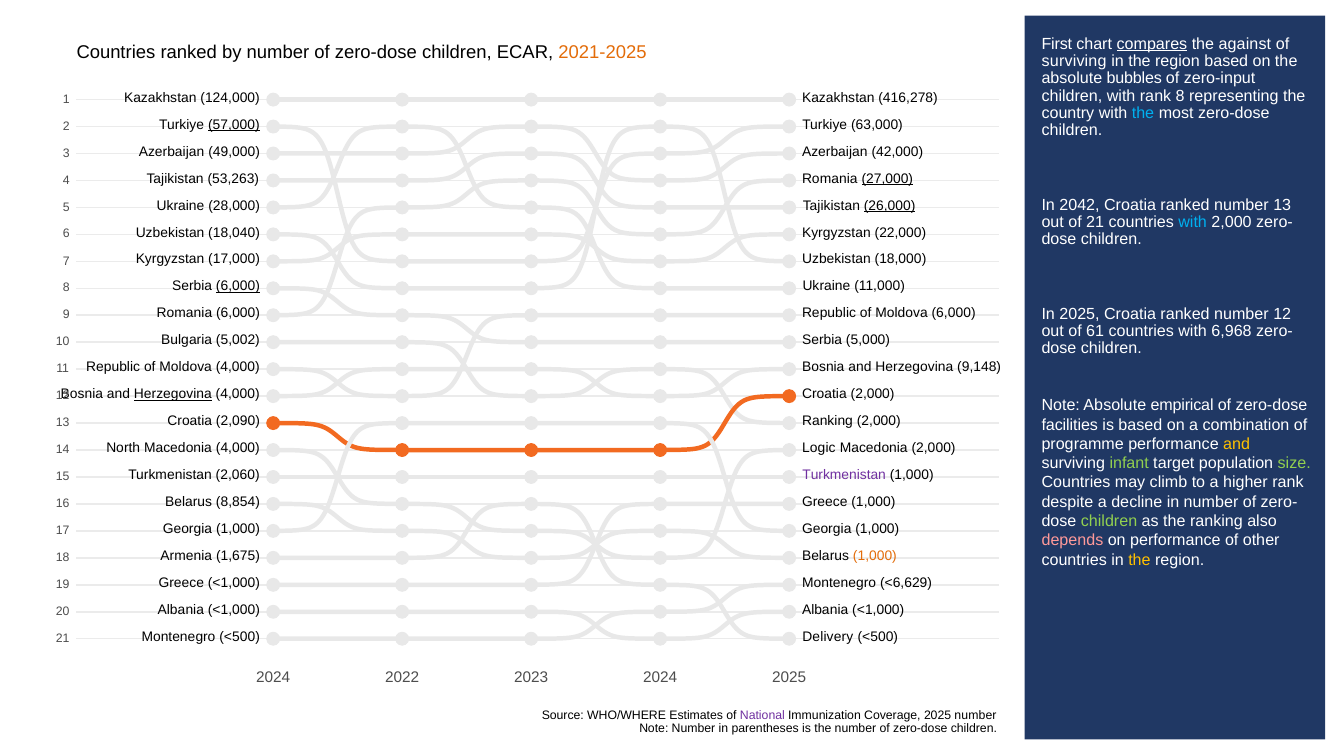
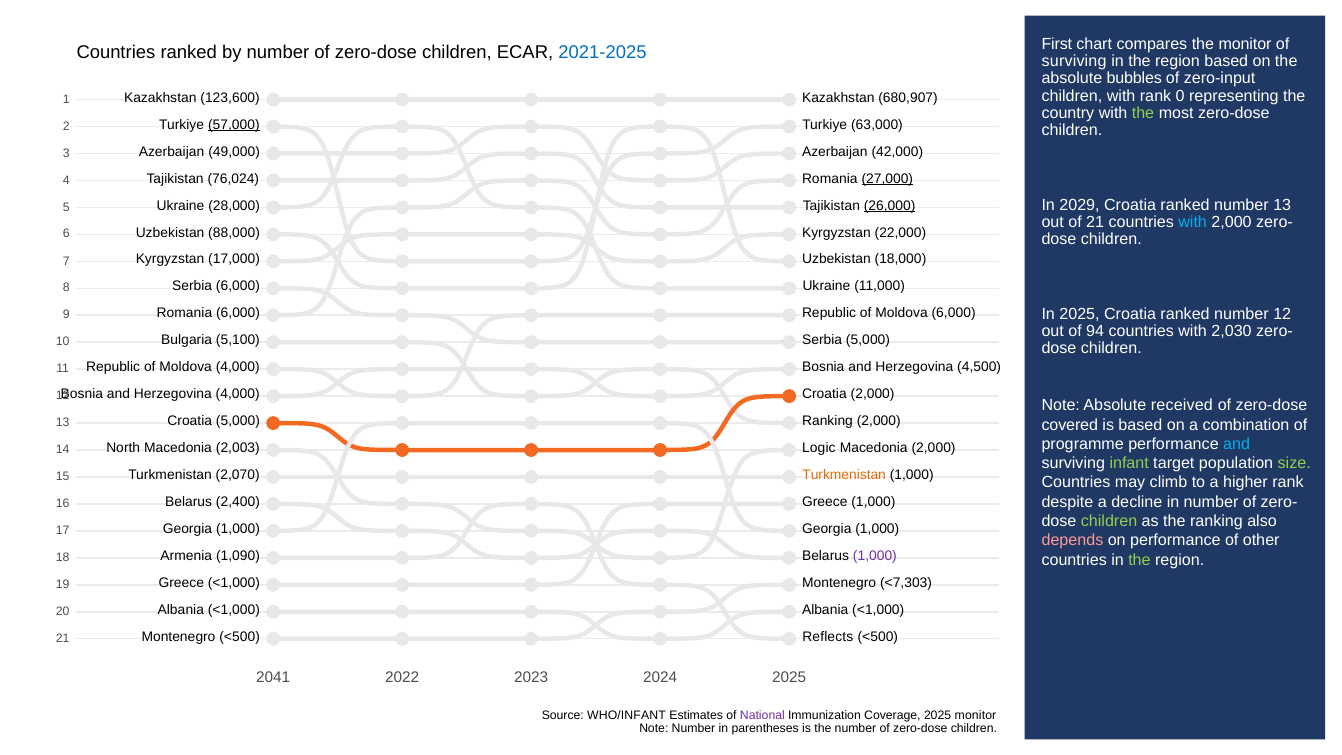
compares underline: present -> none
the against: against -> monitor
2021-2025 colour: orange -> blue
rank 8: 8 -> 0
124,000: 124,000 -> 123,600
416,278: 416,278 -> 680,907
the at (1143, 113) colour: light blue -> light green
53,263: 53,263 -> 76,024
2042: 2042 -> 2029
18,040: 18,040 -> 88,000
6,000 at (238, 286) underline: present -> none
61: 61 -> 94
6,968: 6,968 -> 2,030
5,002: 5,002 -> 5,100
9,148: 9,148 -> 4,500
Herzegovina at (173, 394) underline: present -> none
empirical: empirical -> received
Croatia 2,090: 2,090 -> 5,000
facilities: facilities -> covered
and at (1237, 444) colour: yellow -> light blue
Macedonia 4,000: 4,000 -> 2,003
2,060: 2,060 -> 2,070
Turkmenistan at (844, 475) colour: purple -> orange
8,854: 8,854 -> 2,400
1,675: 1,675 -> 1,090
1,000 at (875, 556) colour: orange -> purple
the at (1139, 560) colour: yellow -> light green
<6,629: <6,629 -> <7,303
Delivery: Delivery -> Reflects
2024 at (273, 677): 2024 -> 2041
WHO/WHERE: WHO/WHERE -> WHO/INFANT
2025 number: number -> monitor
